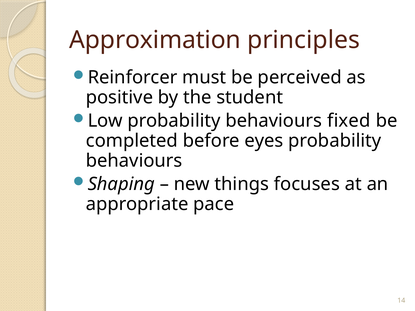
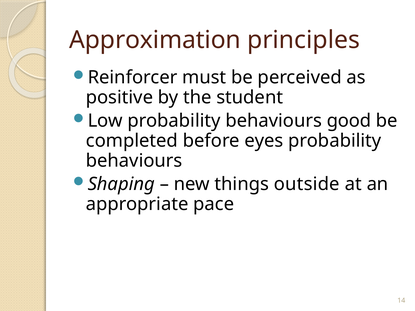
fixed: fixed -> good
focuses: focuses -> outside
